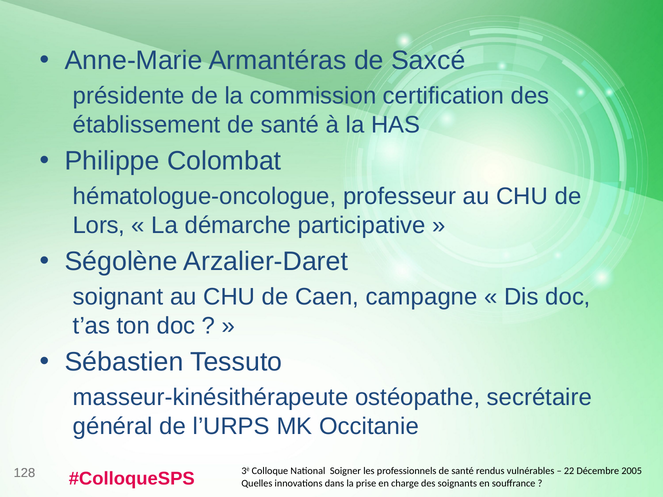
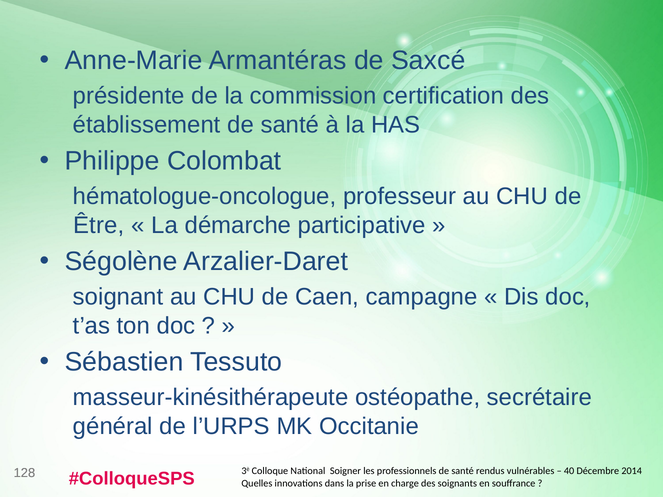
Lors: Lors -> Être
22: 22 -> 40
2005: 2005 -> 2014
